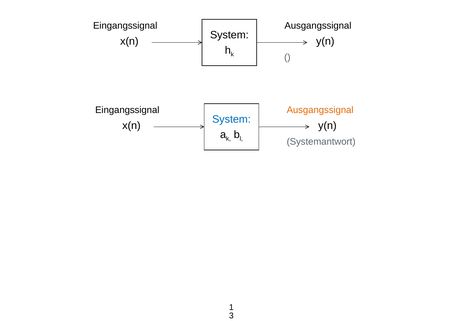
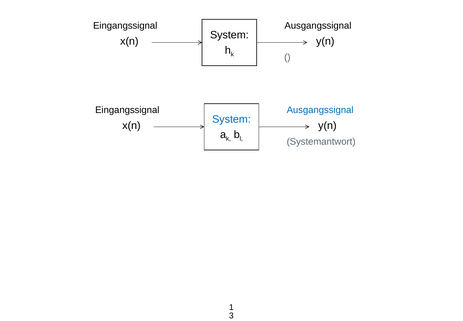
Ausgangssignal at (320, 110) colour: orange -> blue
